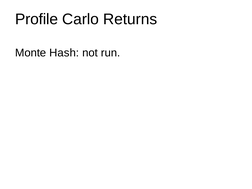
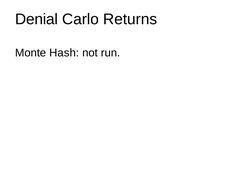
Profile: Profile -> Denial
